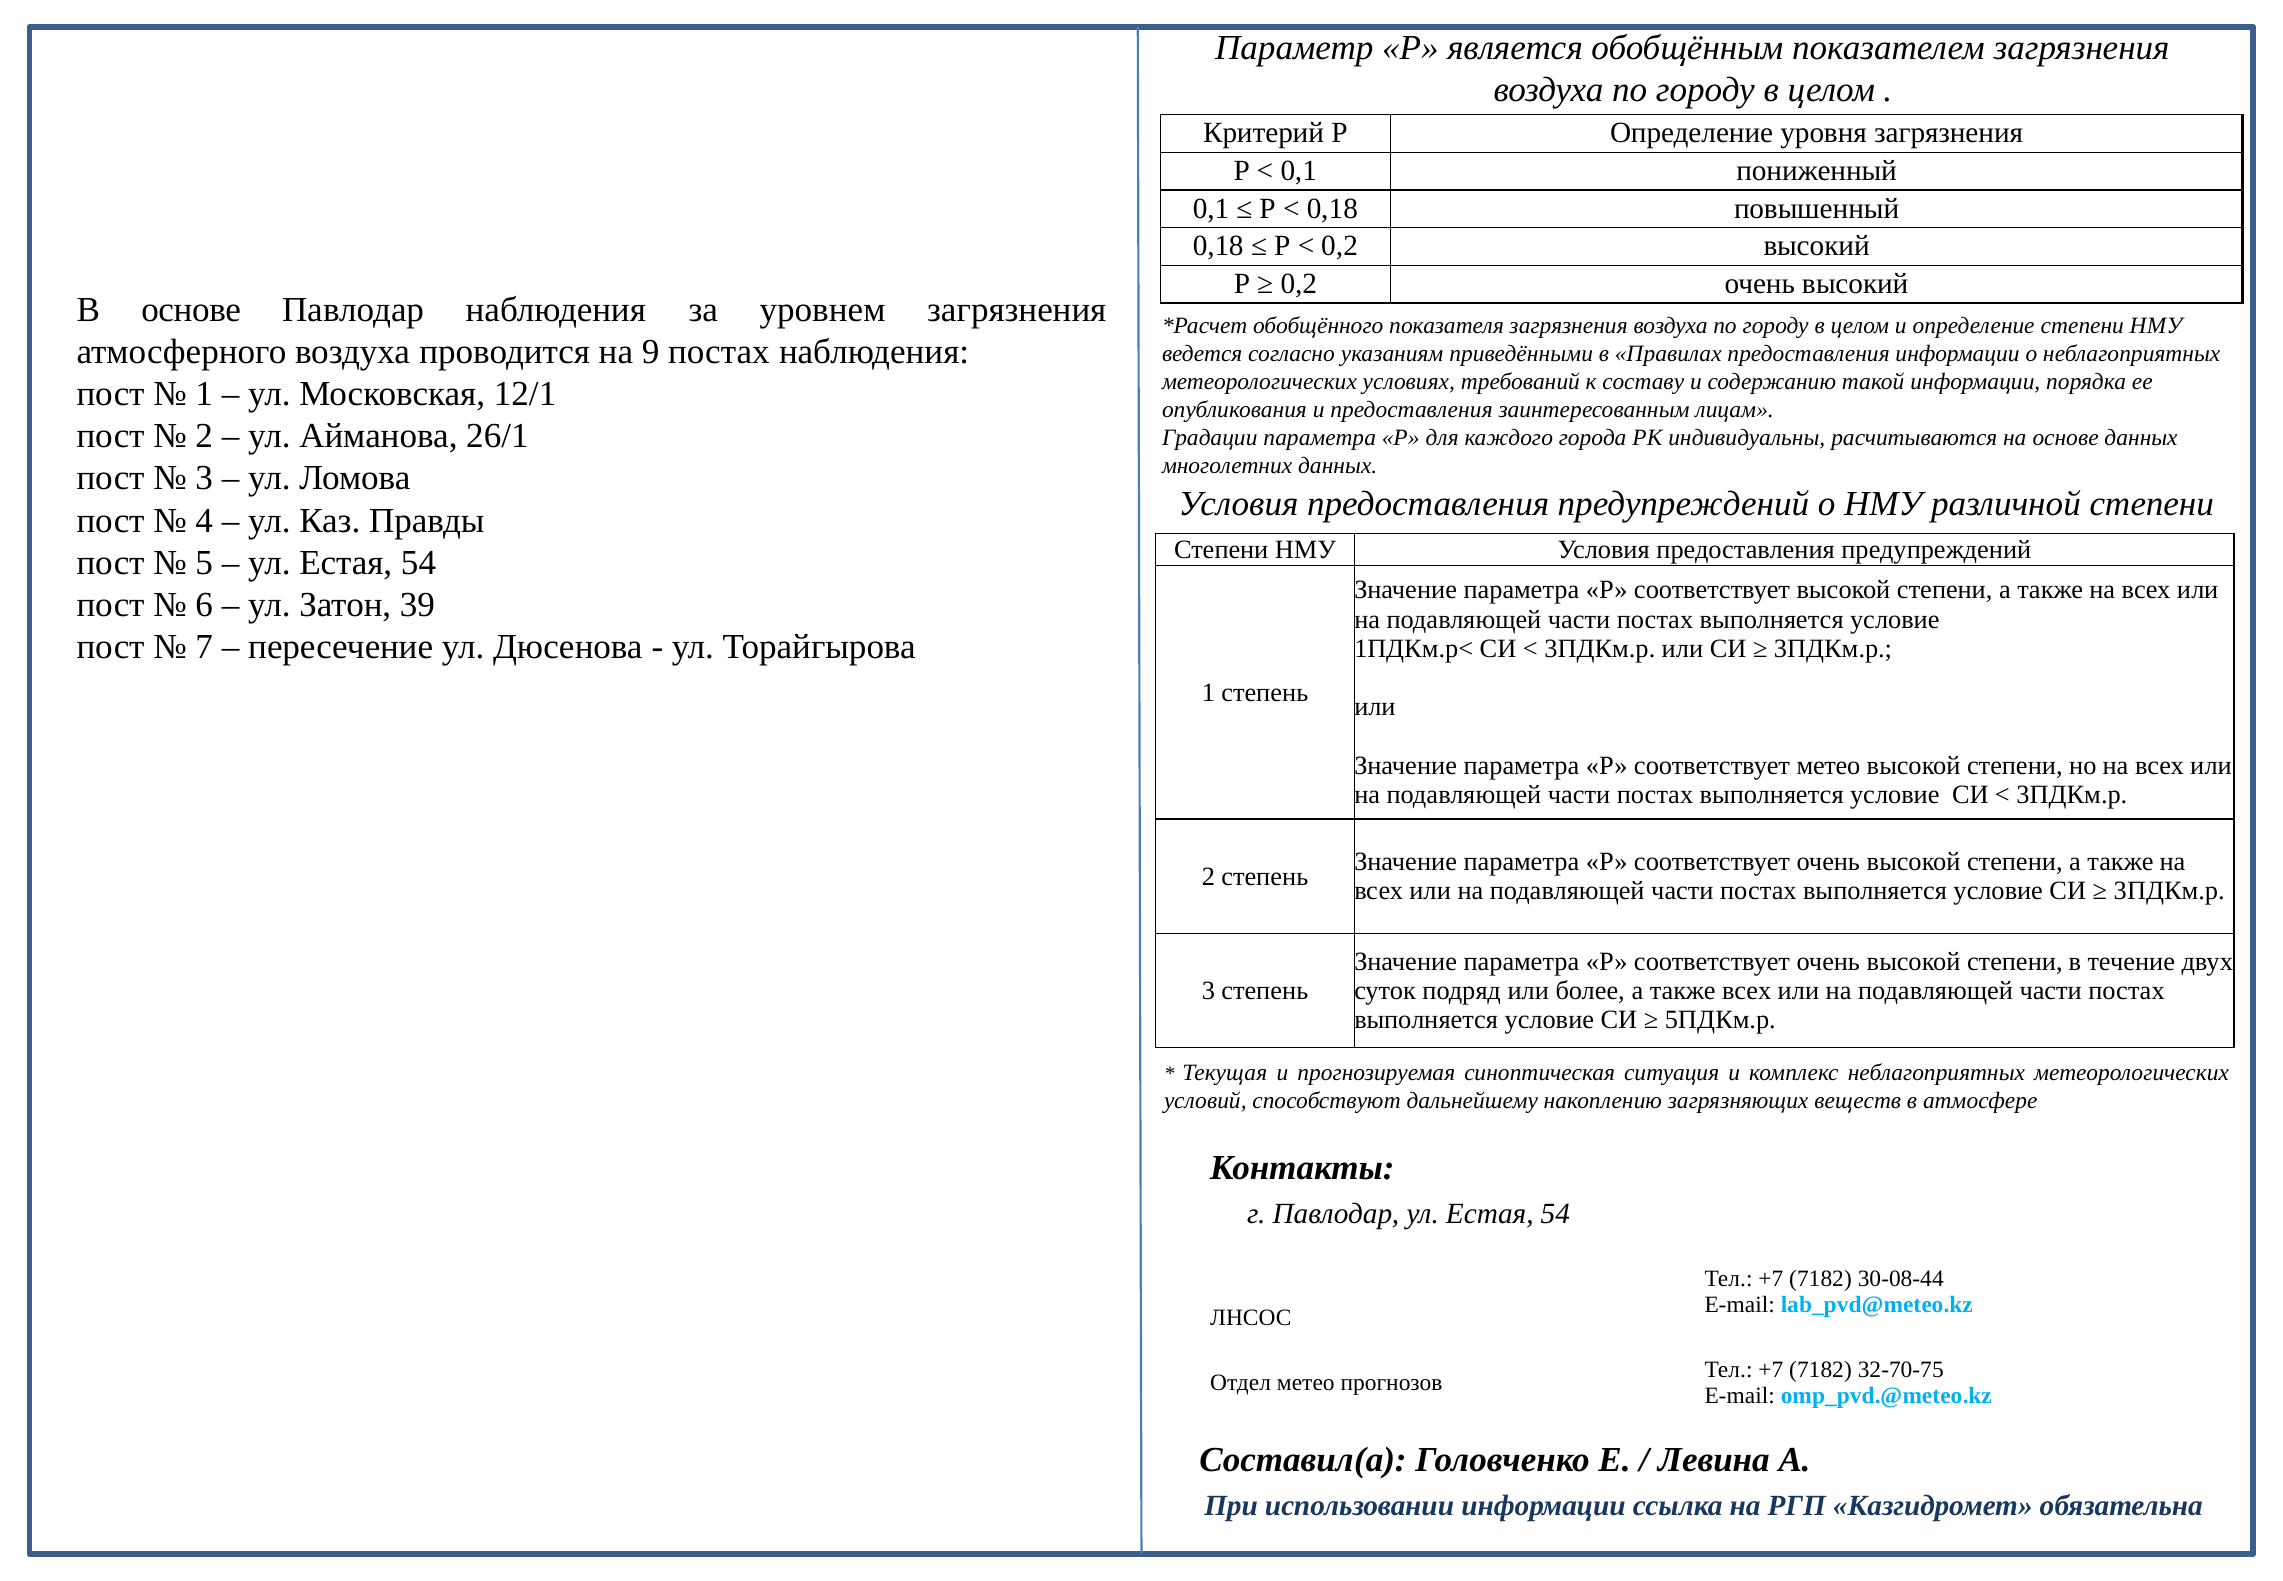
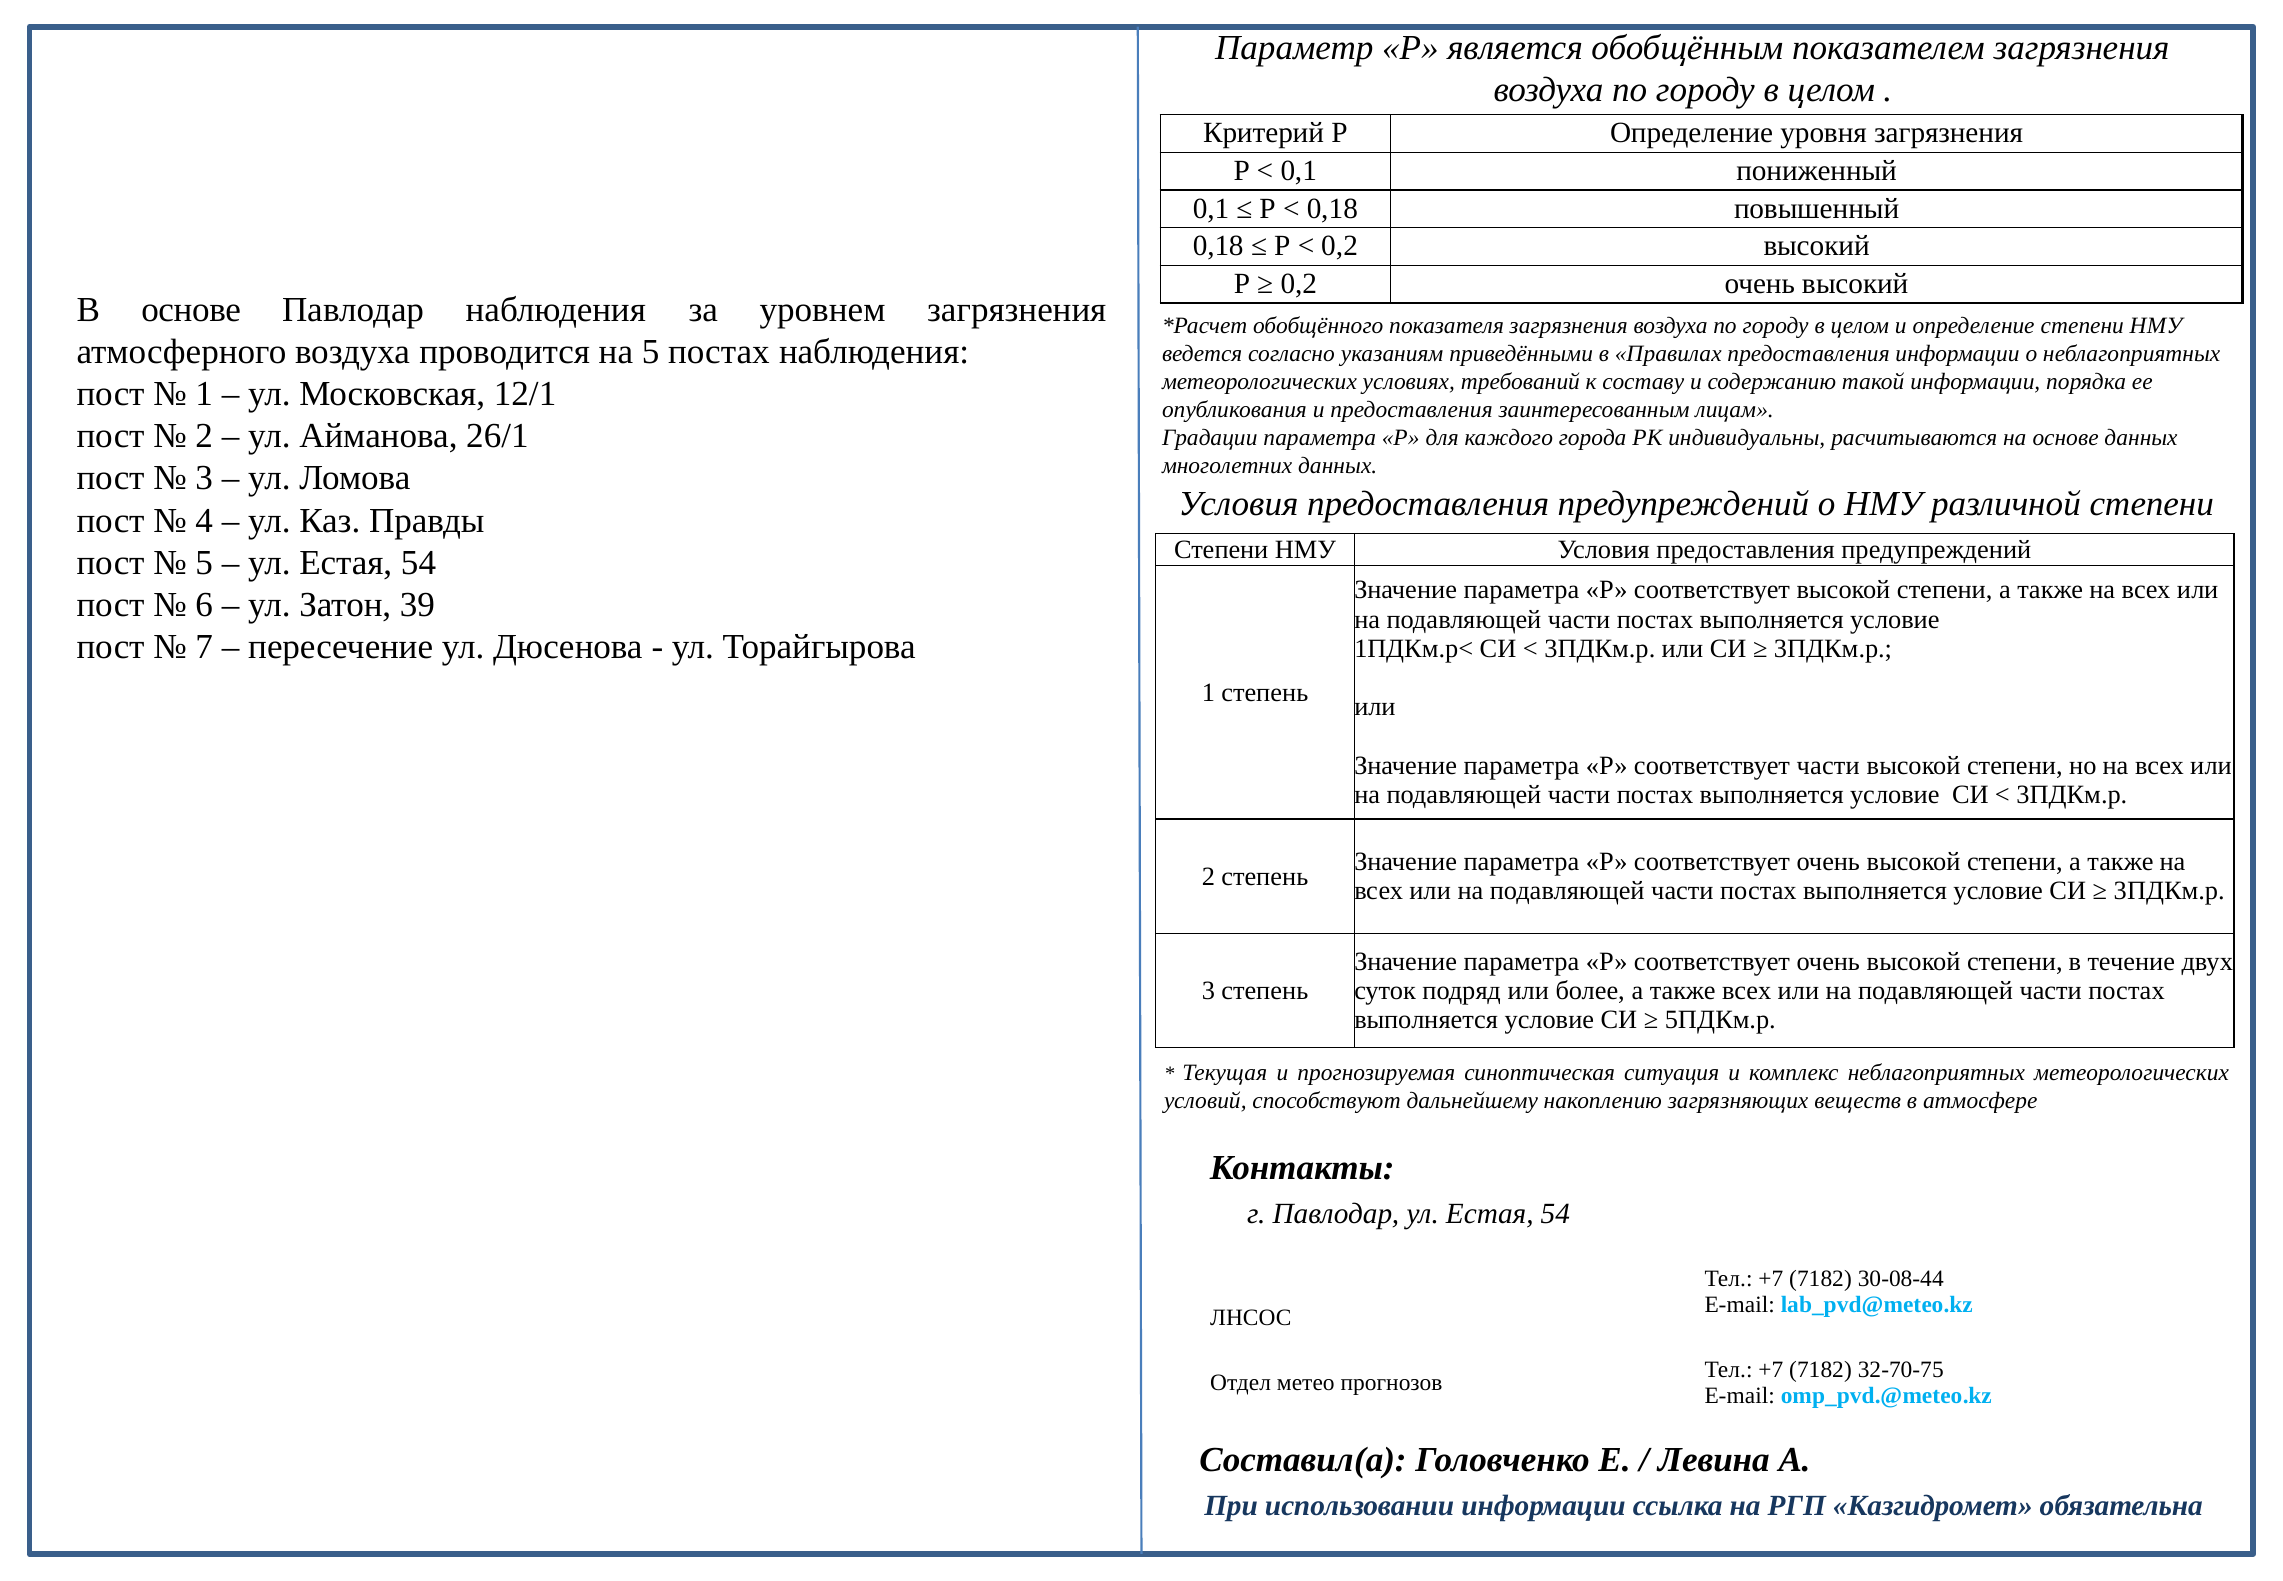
на 9: 9 -> 5
соответствует метео: метео -> части
